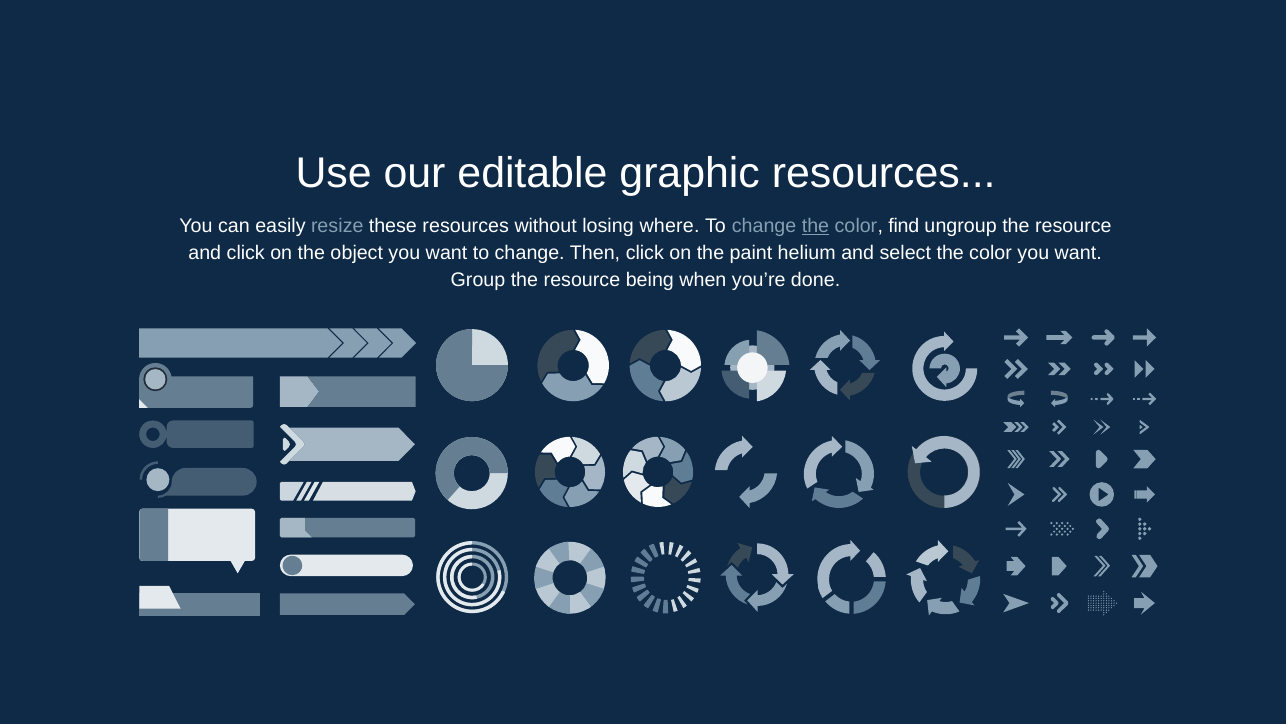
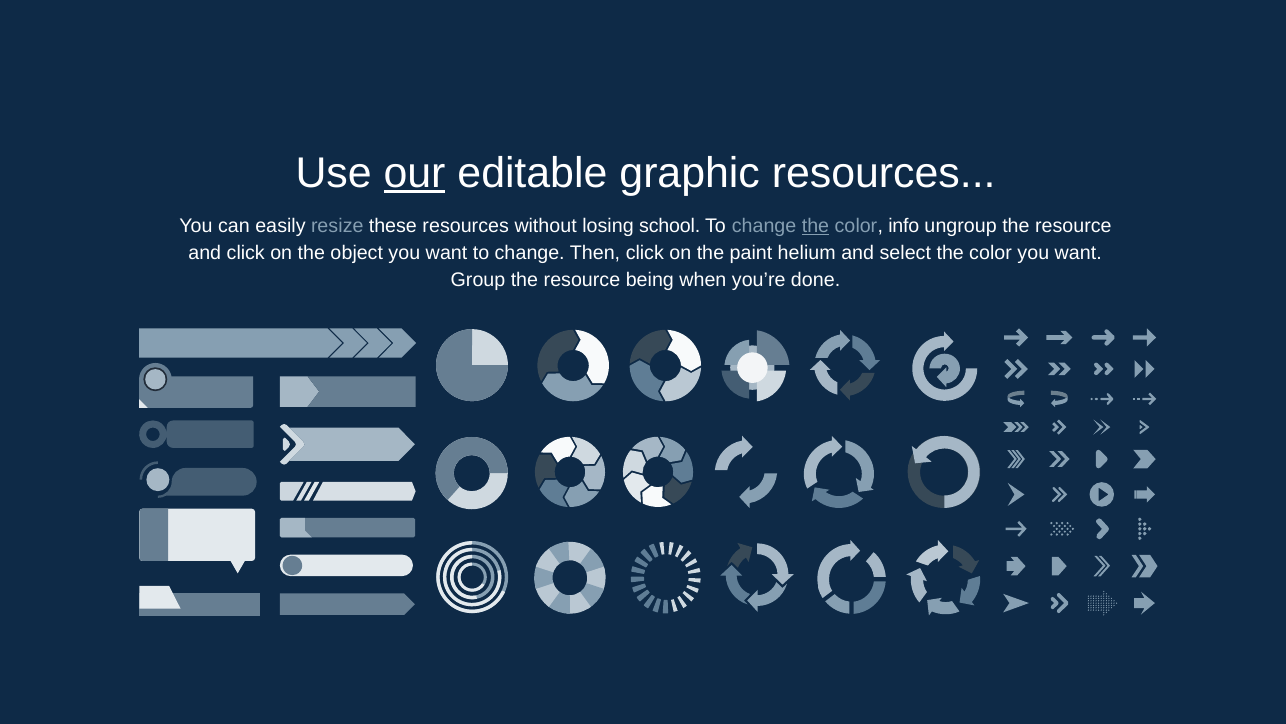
our underline: none -> present
where: where -> school
find: find -> info
